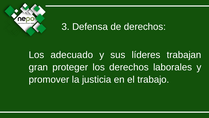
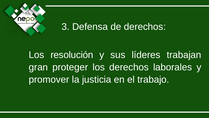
adecuado: adecuado -> resolución
